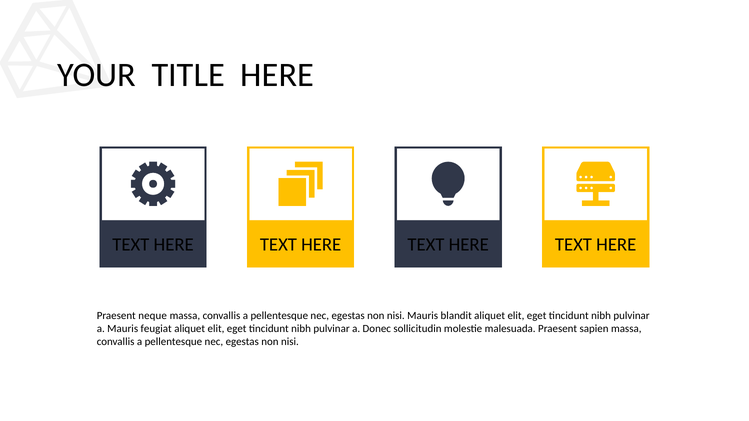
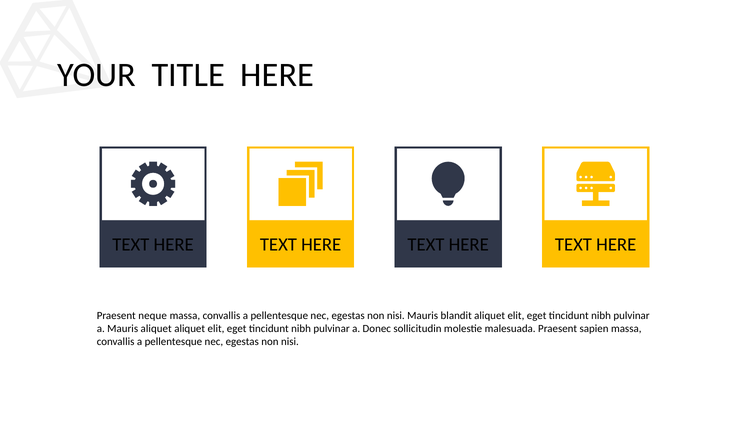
Mauris feugiat: feugiat -> aliquet
